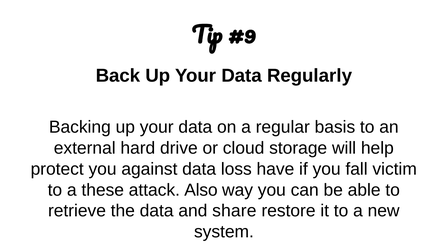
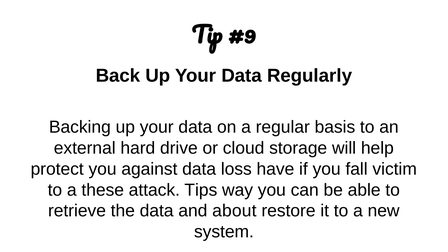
Also: Also -> Tips
share: share -> about
